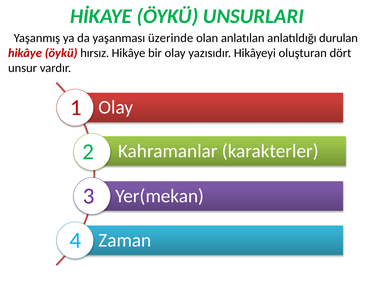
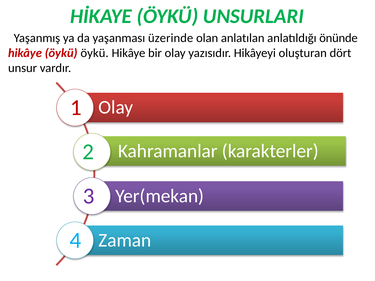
durulan: durulan -> önünde
öykü hırsız: hırsız -> öykü
